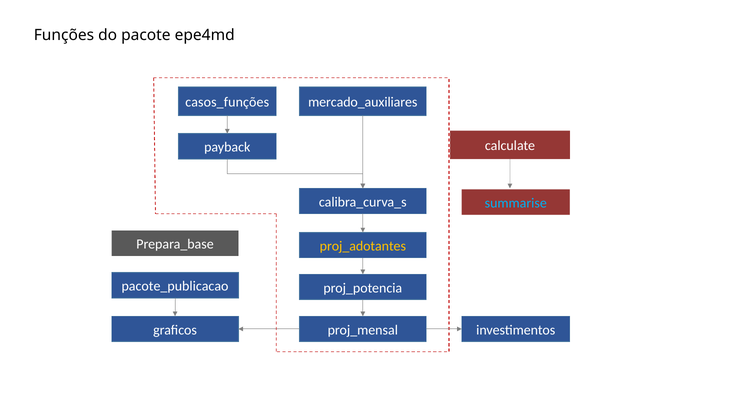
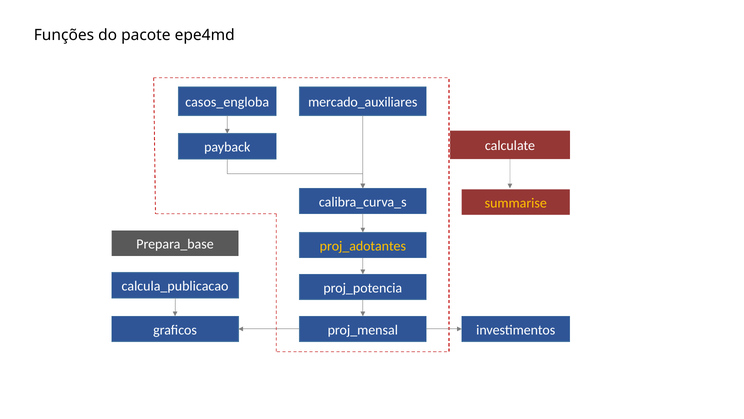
casos_funções: casos_funções -> casos_engloba
summarise colour: light blue -> yellow
pacote_publicacao: pacote_publicacao -> calcula_publicacao
